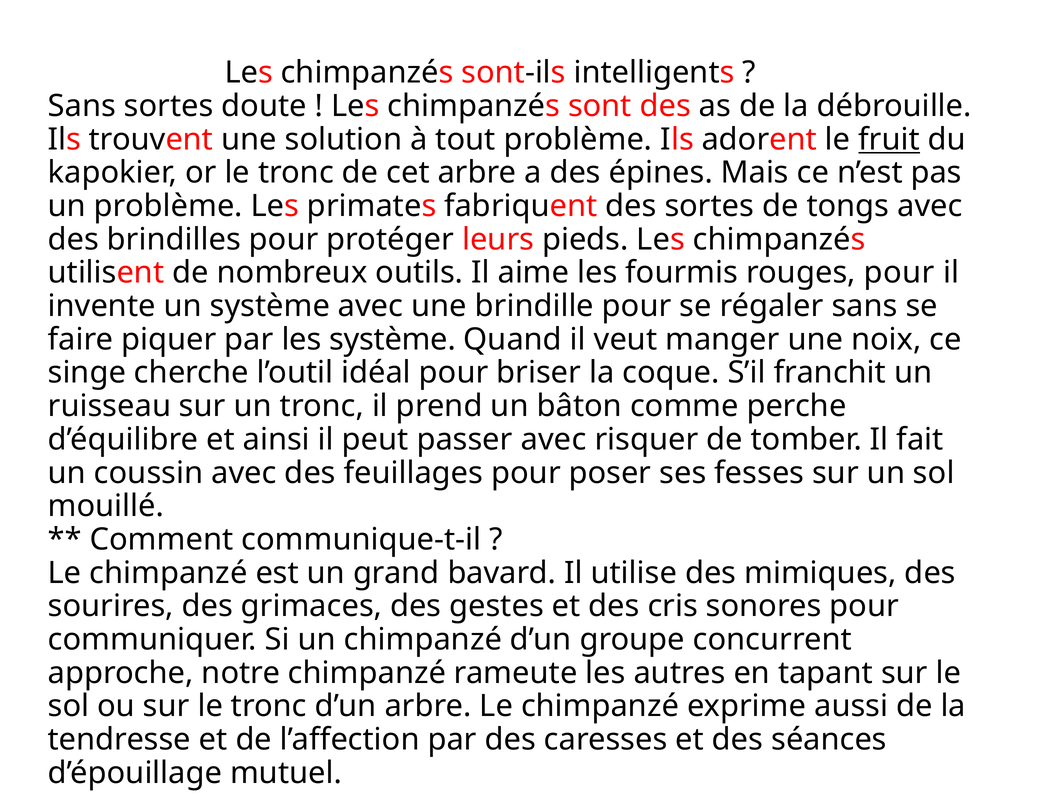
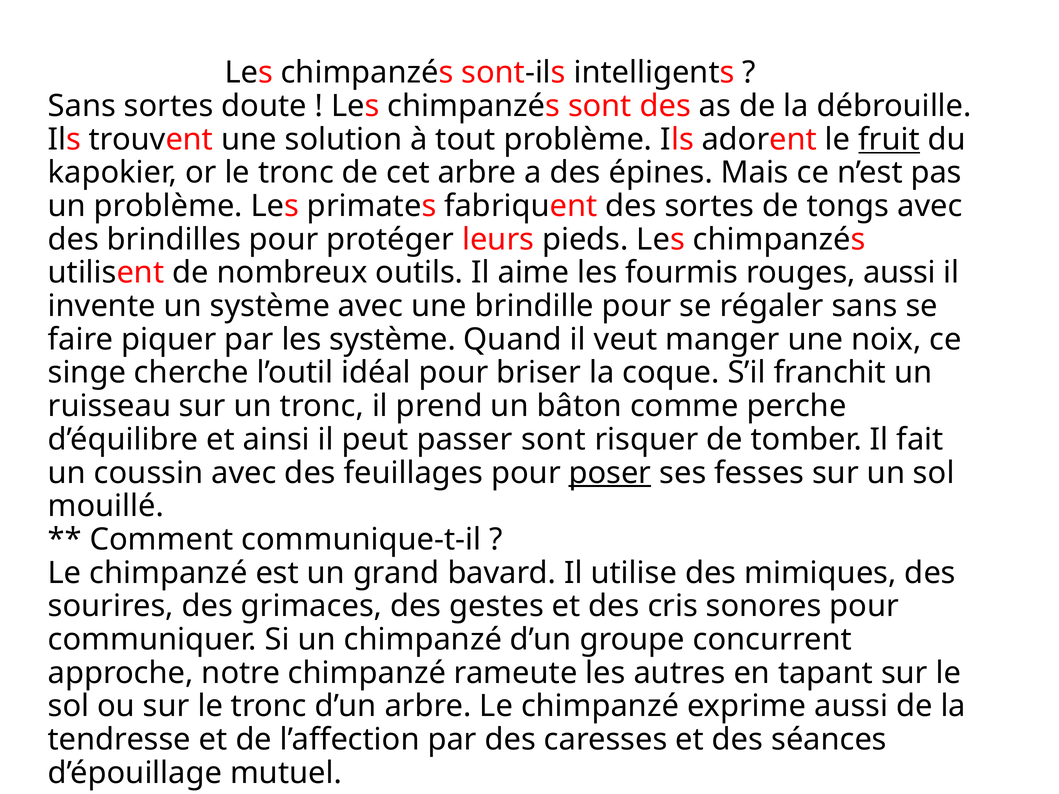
rouges pour: pour -> aussi
passer avec: avec -> sont
poser underline: none -> present
